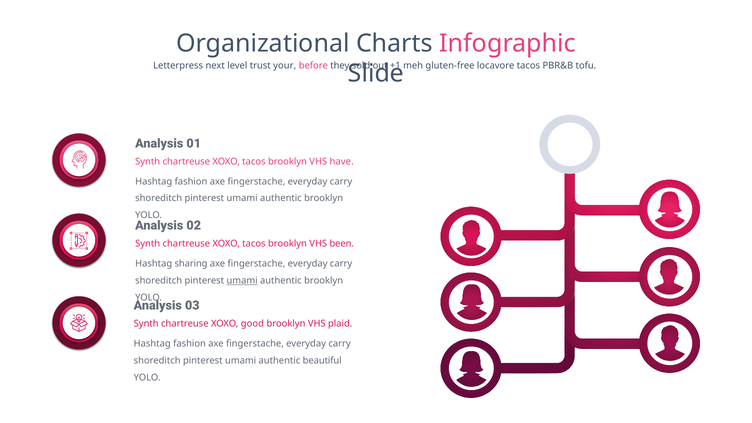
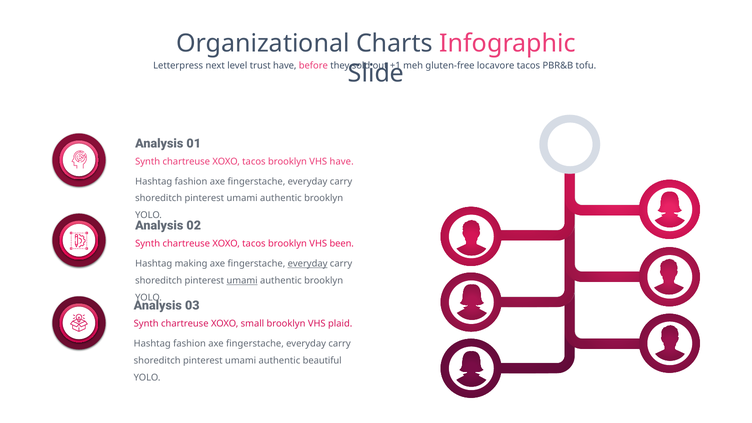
trust your: your -> have
sharing: sharing -> making
everyday at (308, 264) underline: none -> present
good: good -> small
